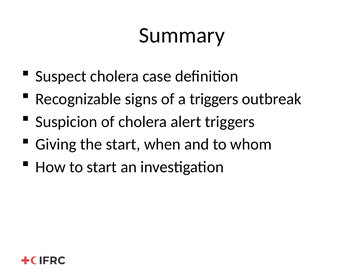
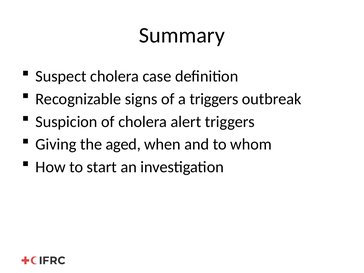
the start: start -> aged
